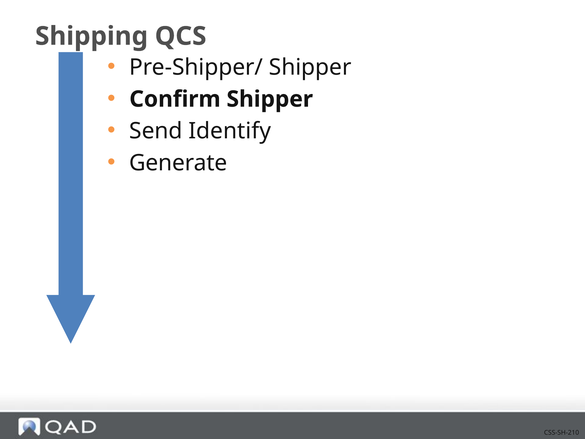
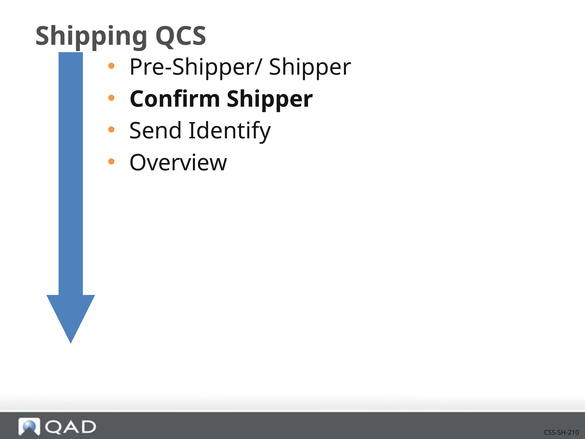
Generate: Generate -> Overview
